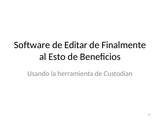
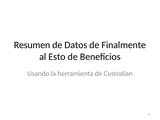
Software: Software -> Resumen
Editar: Editar -> Datos
